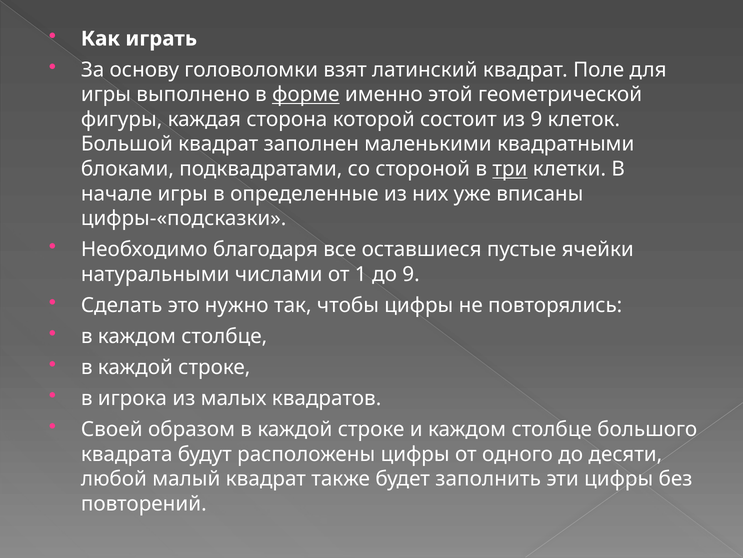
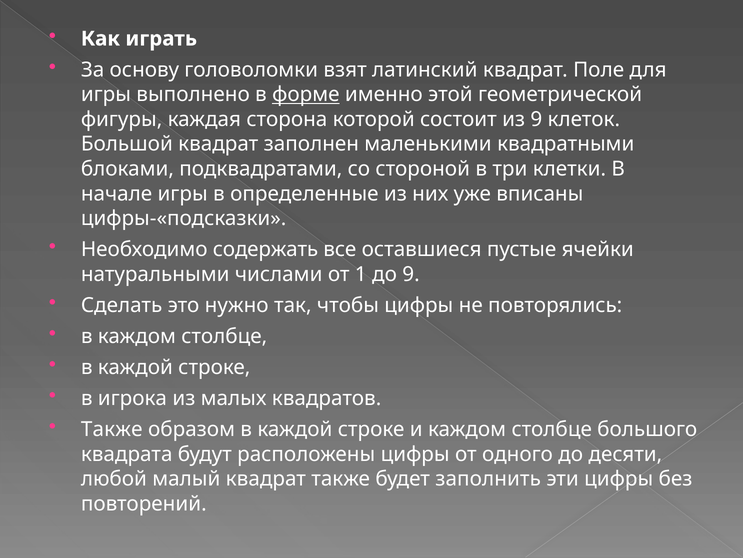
три underline: present -> none
благодаря: благодаря -> содержать
Своей at (112, 429): Своей -> Также
